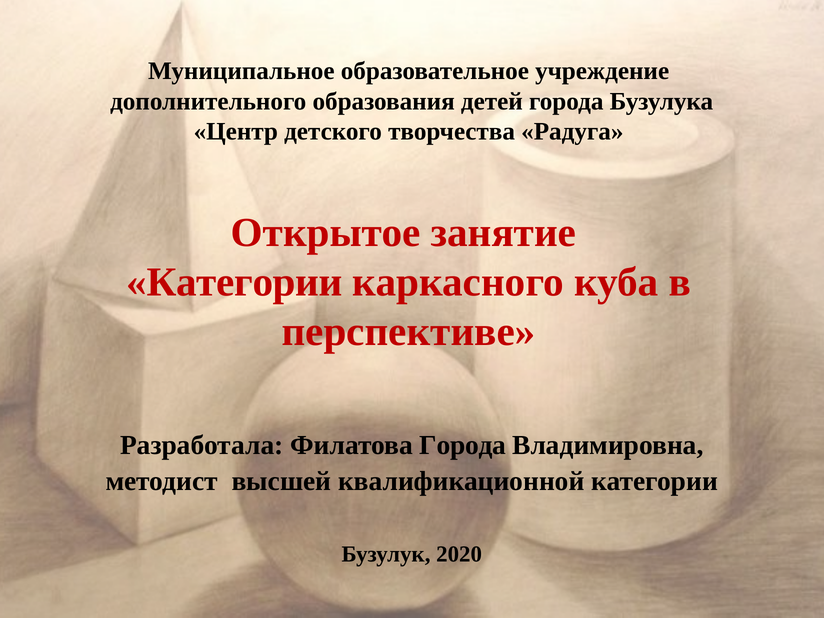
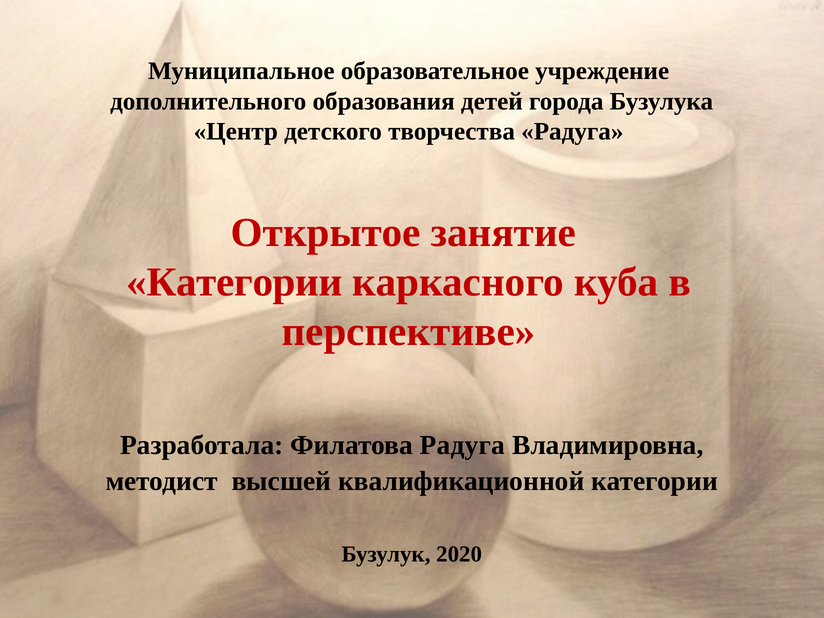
Филатова Города: Города -> Радуга
